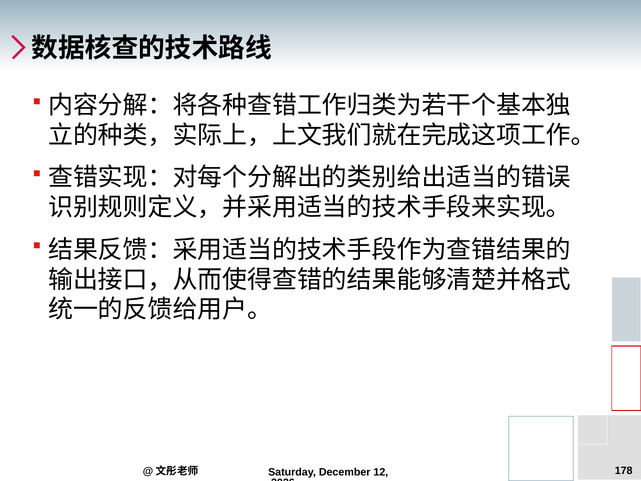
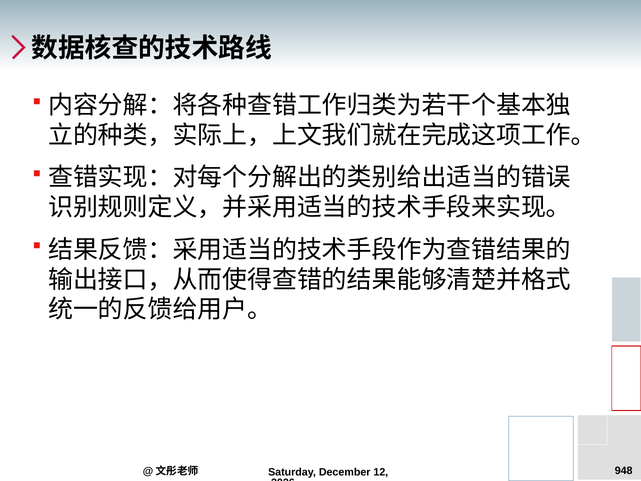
178: 178 -> 948
